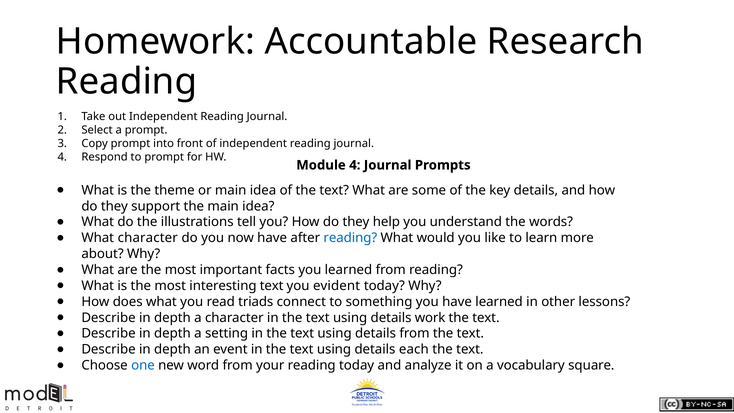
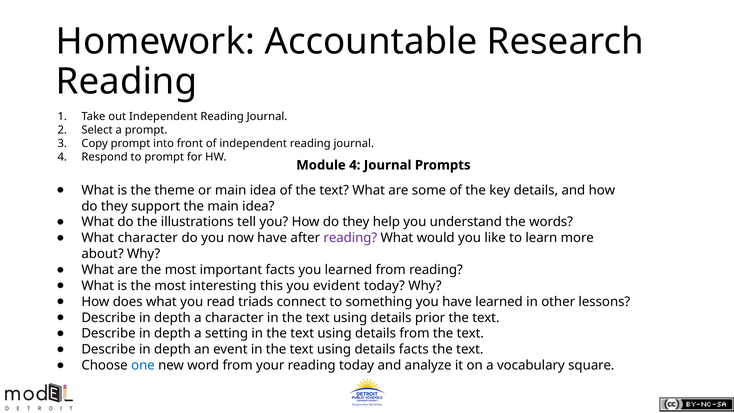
reading at (350, 238) colour: blue -> purple
interesting text: text -> this
work: work -> prior
details each: each -> facts
